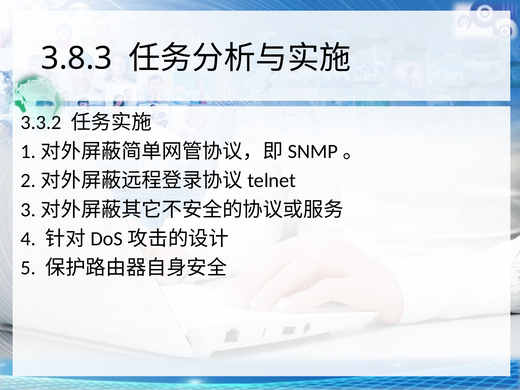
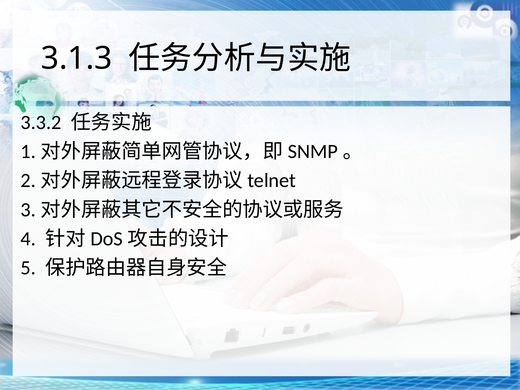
3.8.3: 3.8.3 -> 3.1.3
